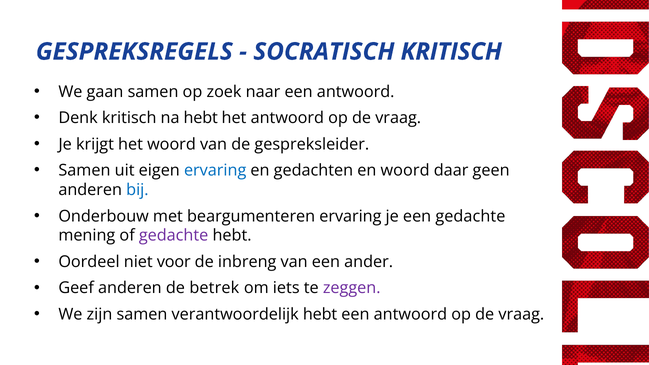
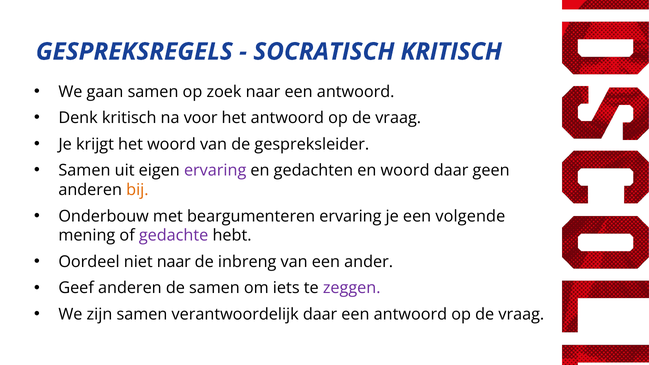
na hebt: hebt -> voor
ervaring at (215, 171) colour: blue -> purple
bij colour: blue -> orange
een gedachte: gedachte -> volgende
niet voor: voor -> naar
de betrek: betrek -> samen
verantwoordelijk hebt: hebt -> daar
